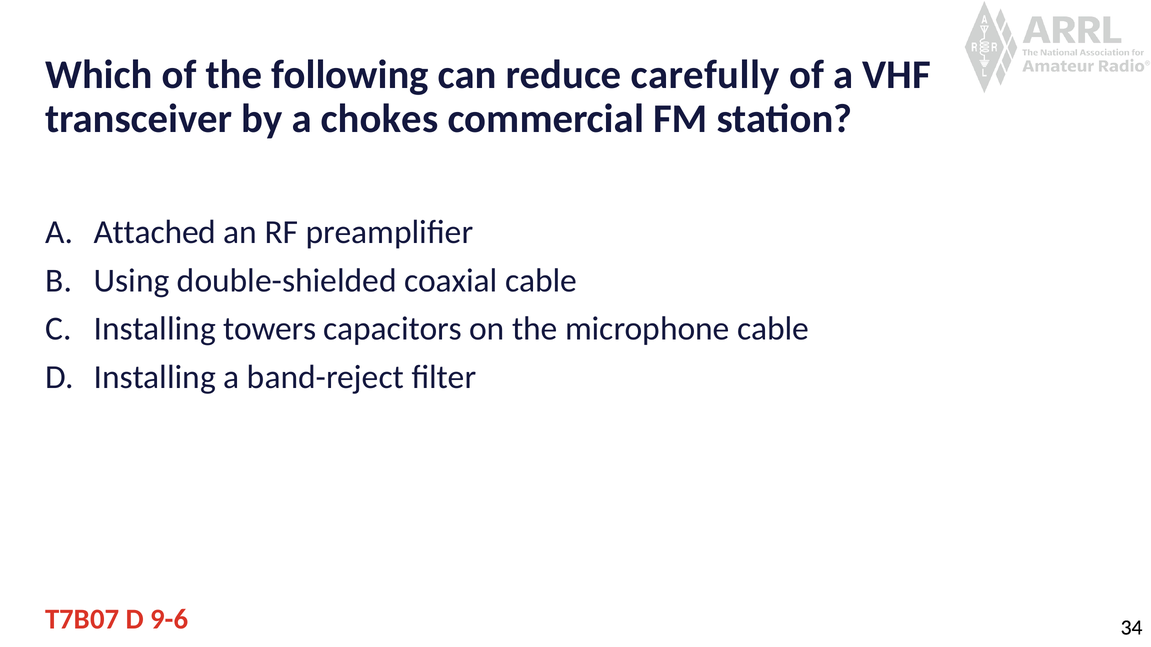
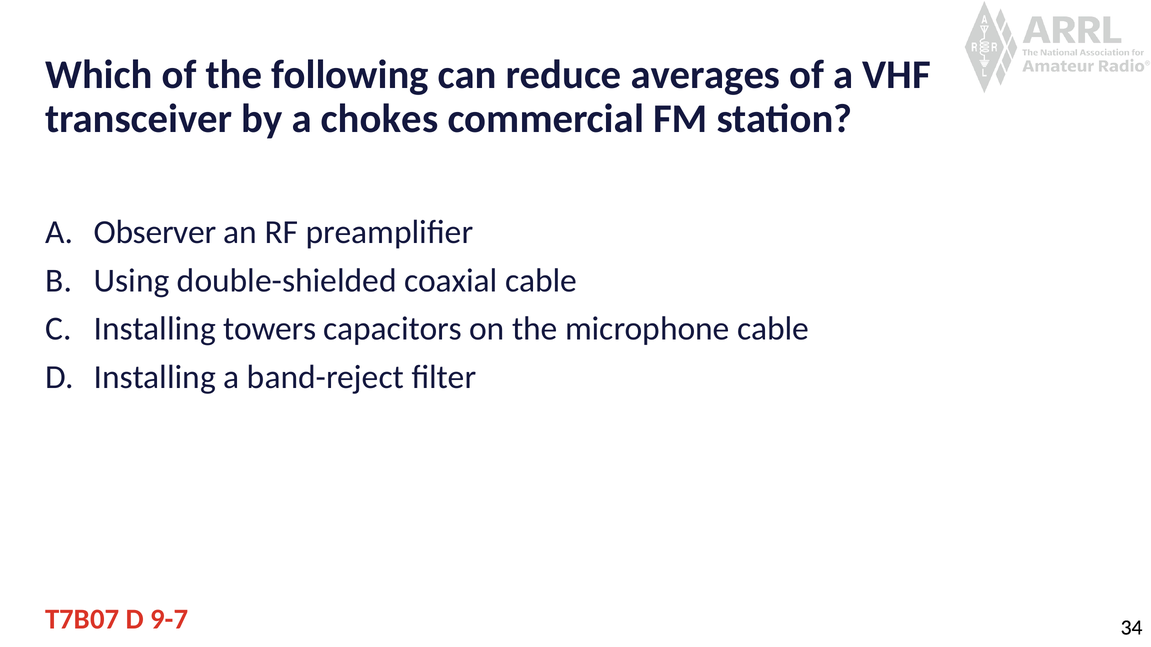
carefully: carefully -> averages
Attached: Attached -> Observer
9-6: 9-6 -> 9-7
